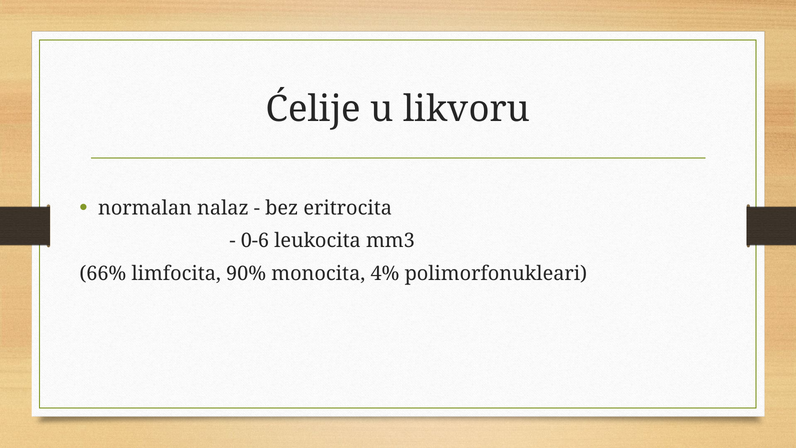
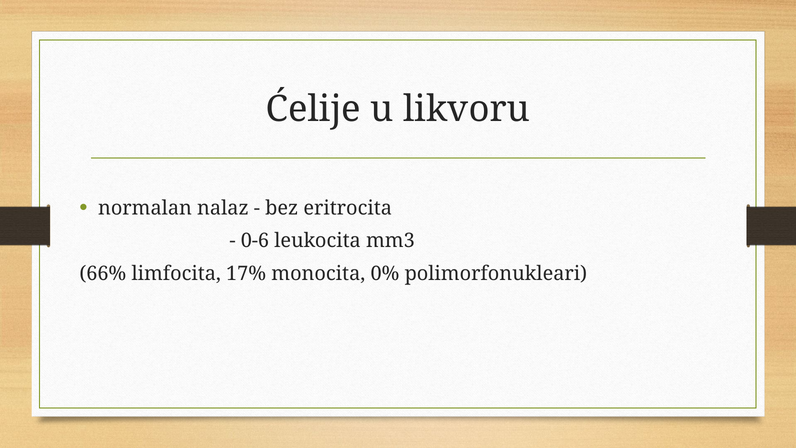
90%: 90% -> 17%
4%: 4% -> 0%
